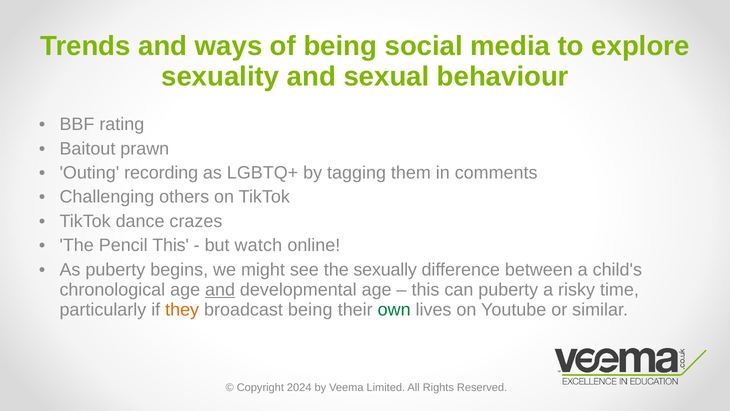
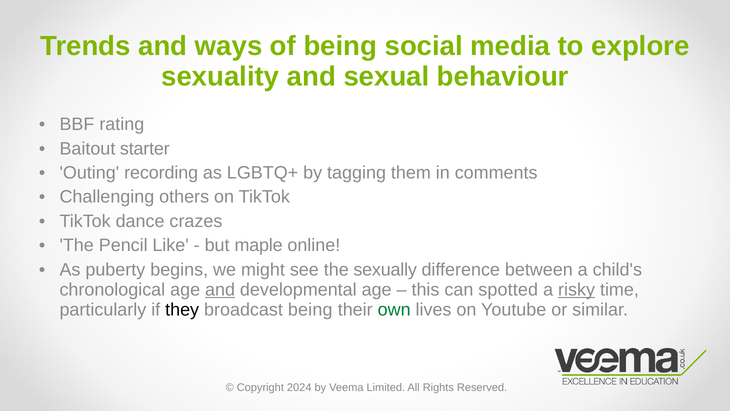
prawn: prawn -> starter
Pencil This: This -> Like
watch: watch -> maple
can puberty: puberty -> spotted
risky underline: none -> present
they colour: orange -> black
